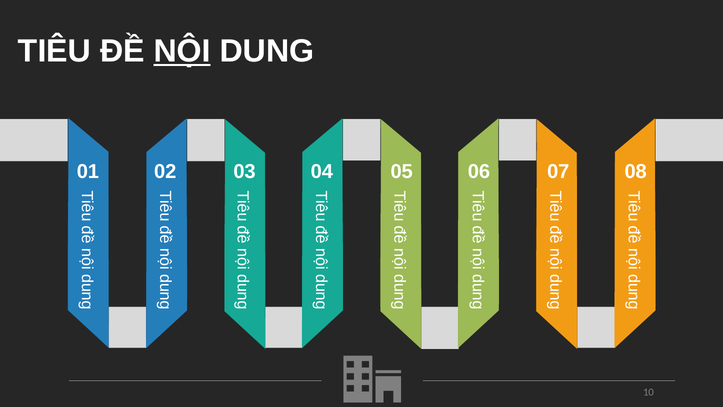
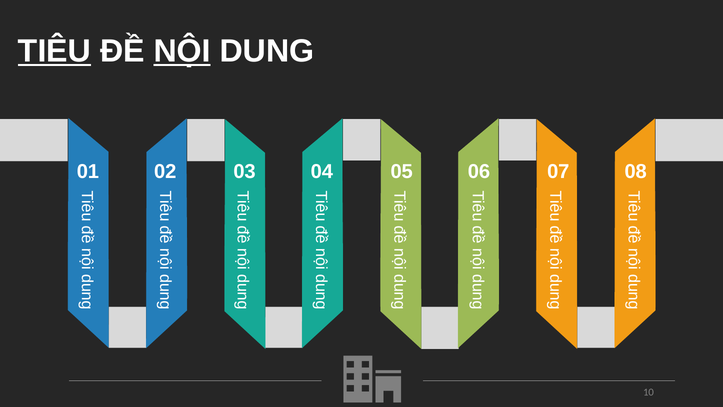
TIÊU underline: none -> present
